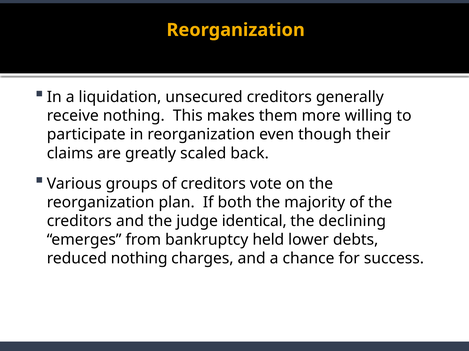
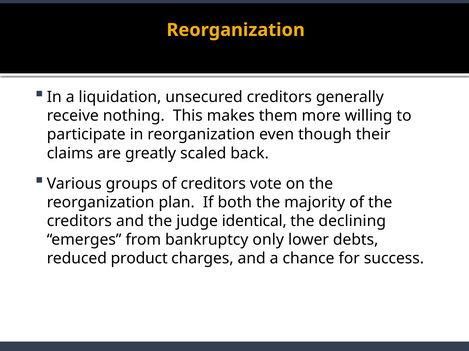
held: held -> only
reduced nothing: nothing -> product
